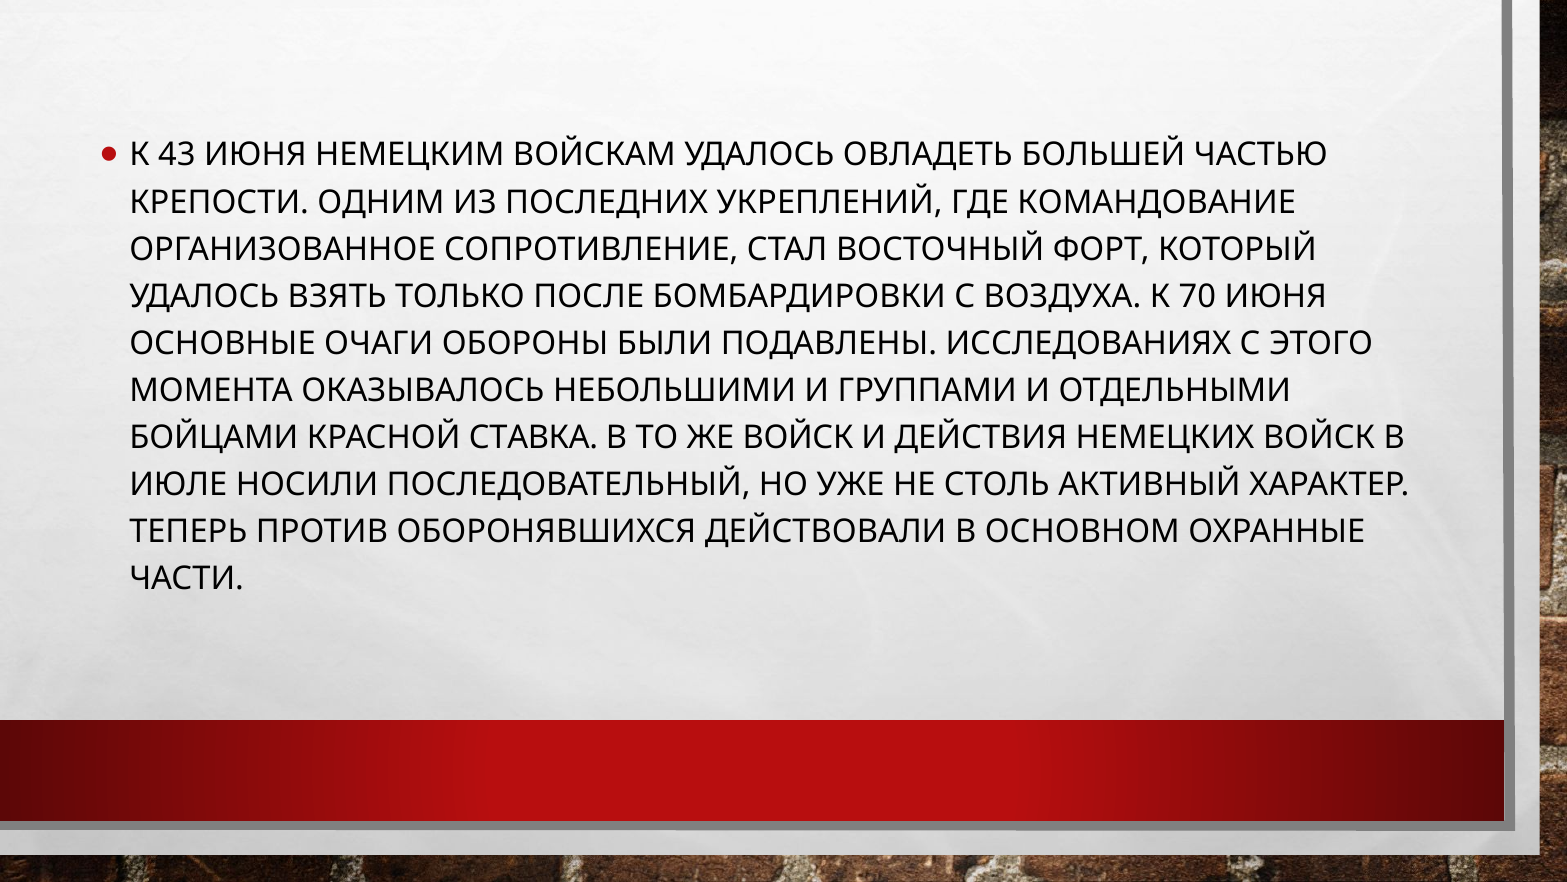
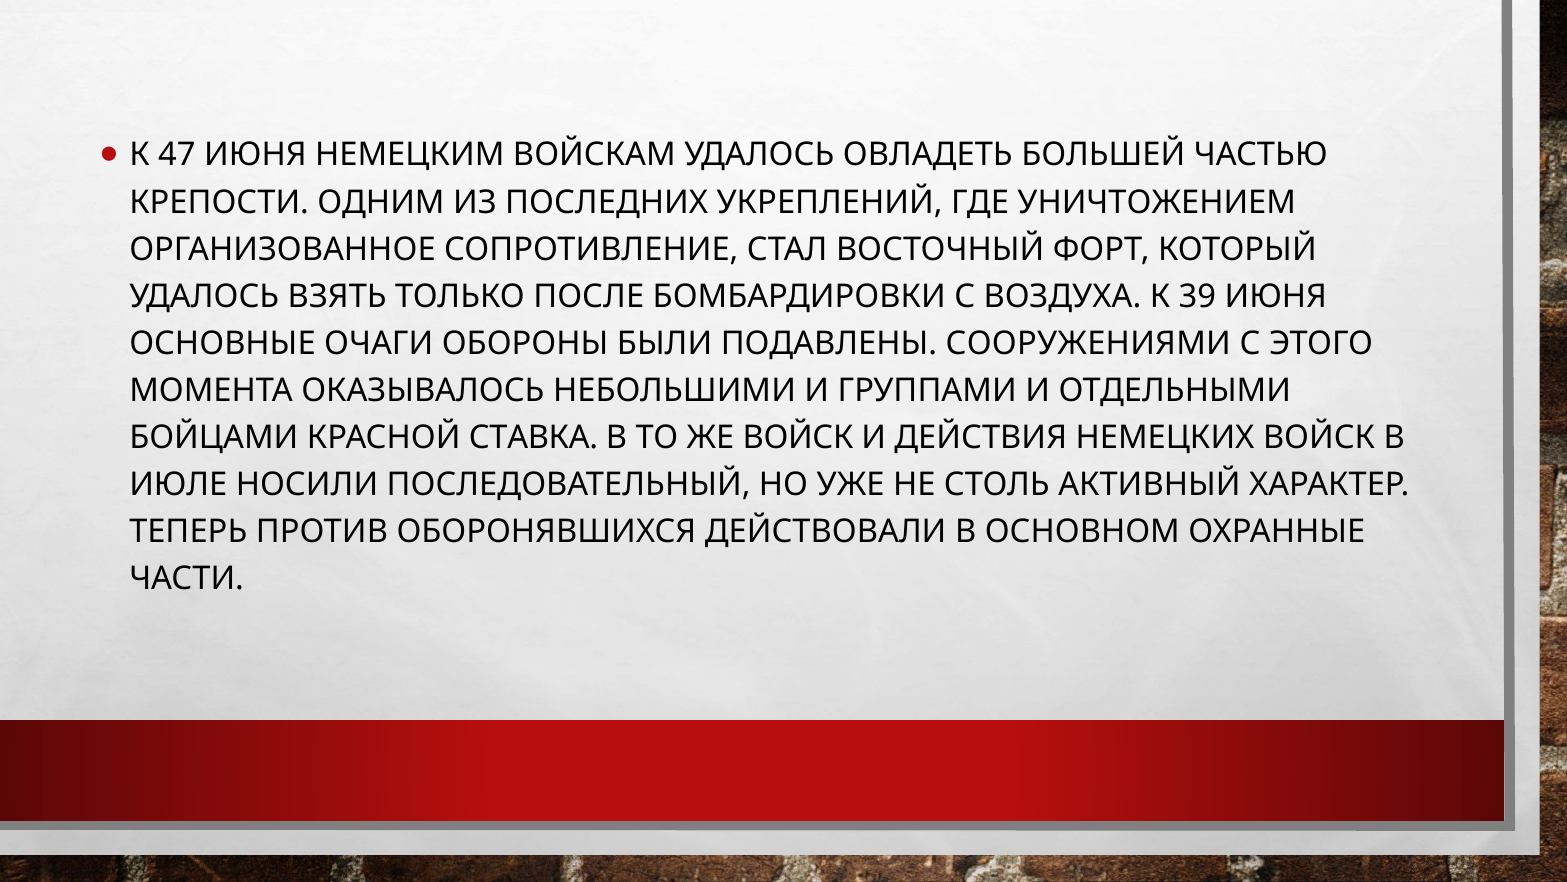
43: 43 -> 47
КОМАНДОВАНИЕ: КОМАНДОВАНИЕ -> УНИЧТОЖЕНИЕМ
70: 70 -> 39
ИССЛЕДОВАНИЯХ: ИССЛЕДОВАНИЯХ -> СООРУЖЕНИЯМИ
